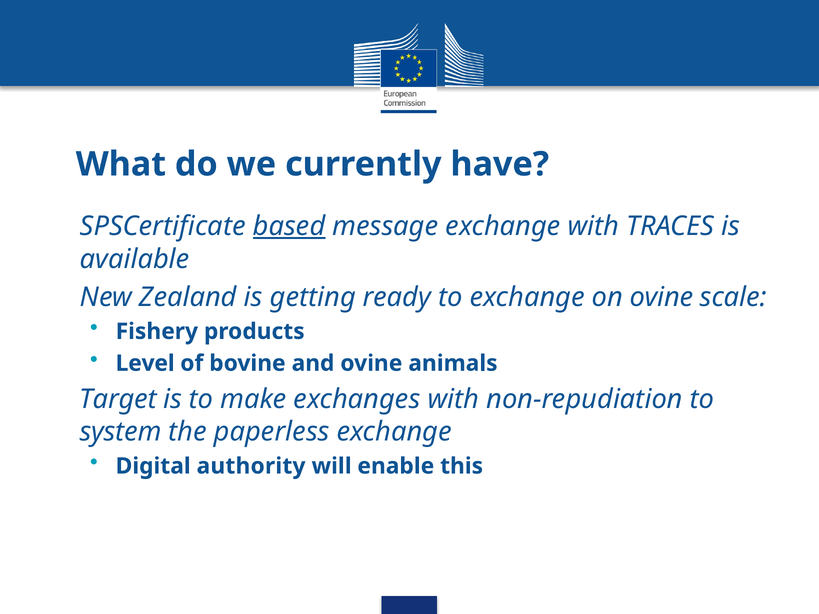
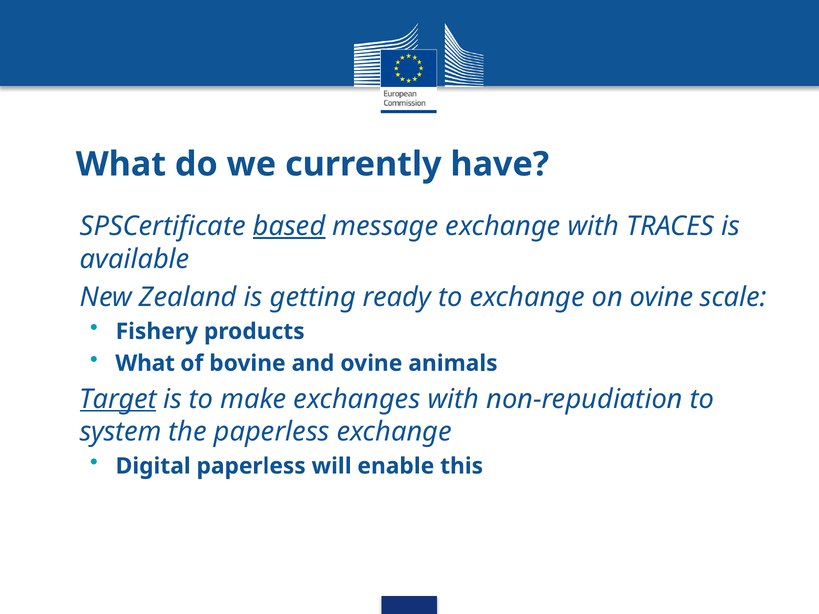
Level at (145, 363): Level -> What
Target underline: none -> present
Digital authority: authority -> paperless
